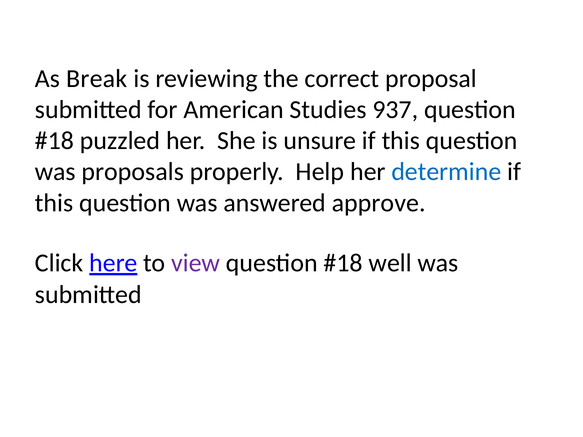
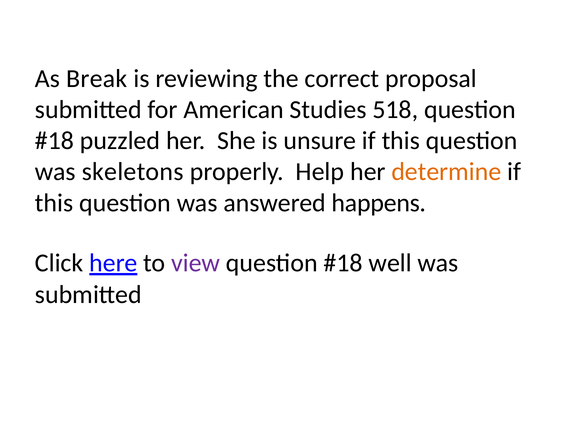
937: 937 -> 518
proposals: proposals -> skeletons
determine colour: blue -> orange
approve: approve -> happens
